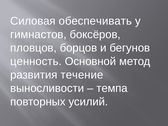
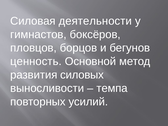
обеспечивать: обеспечивать -> деятельности
течение: течение -> силовых
